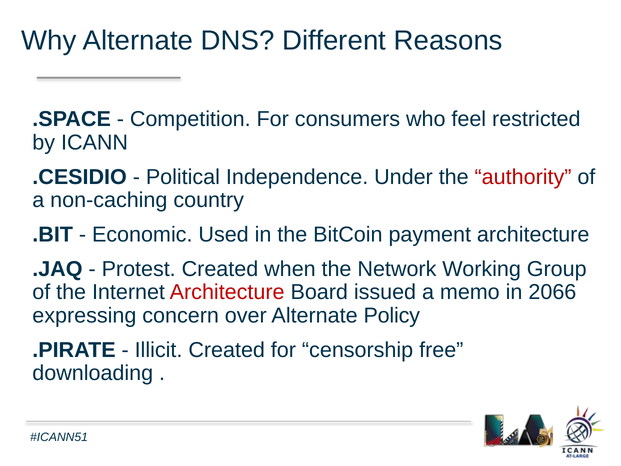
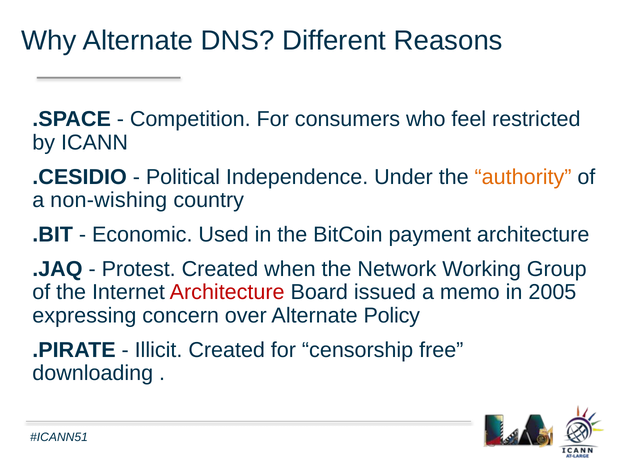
authority colour: red -> orange
non-caching: non-caching -> non-wishing
2066: 2066 -> 2005
